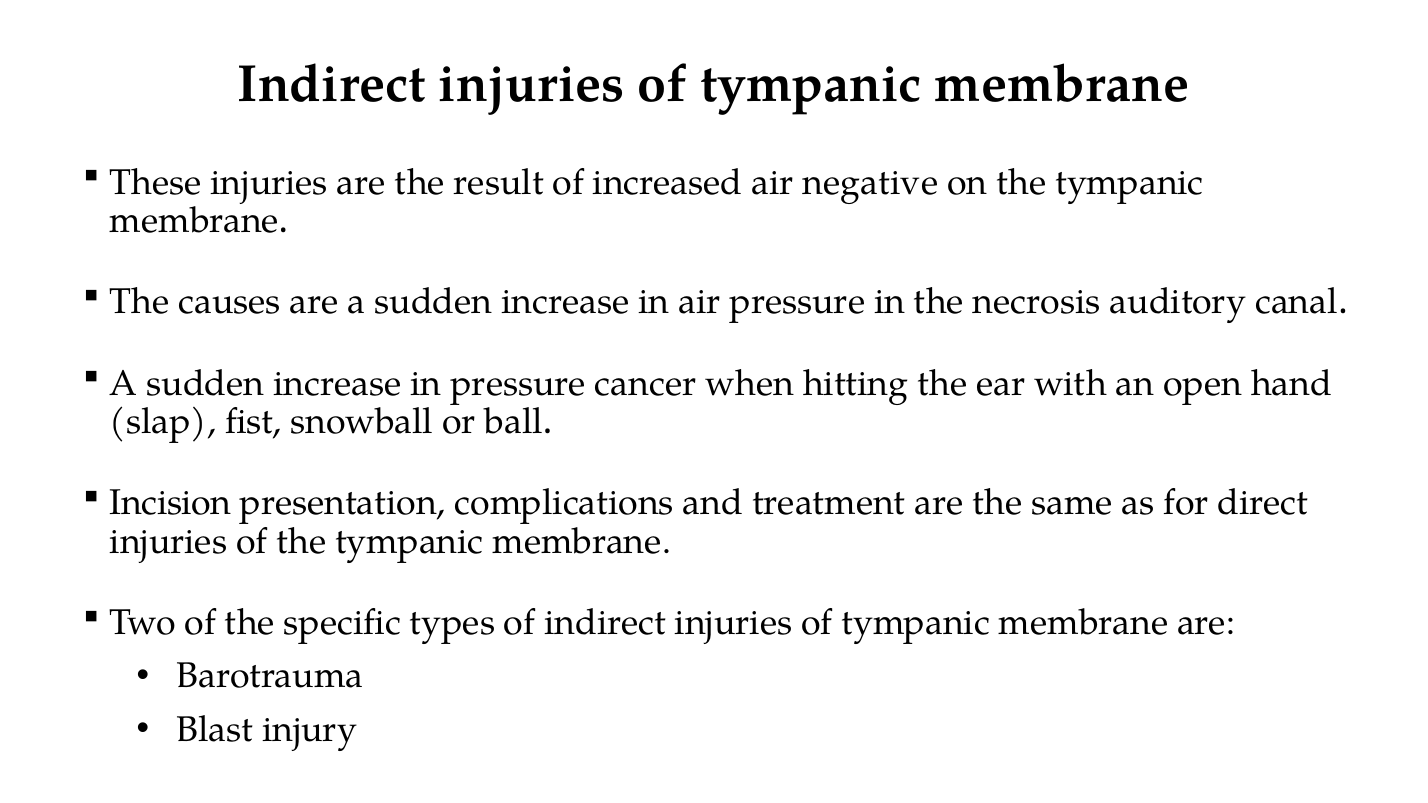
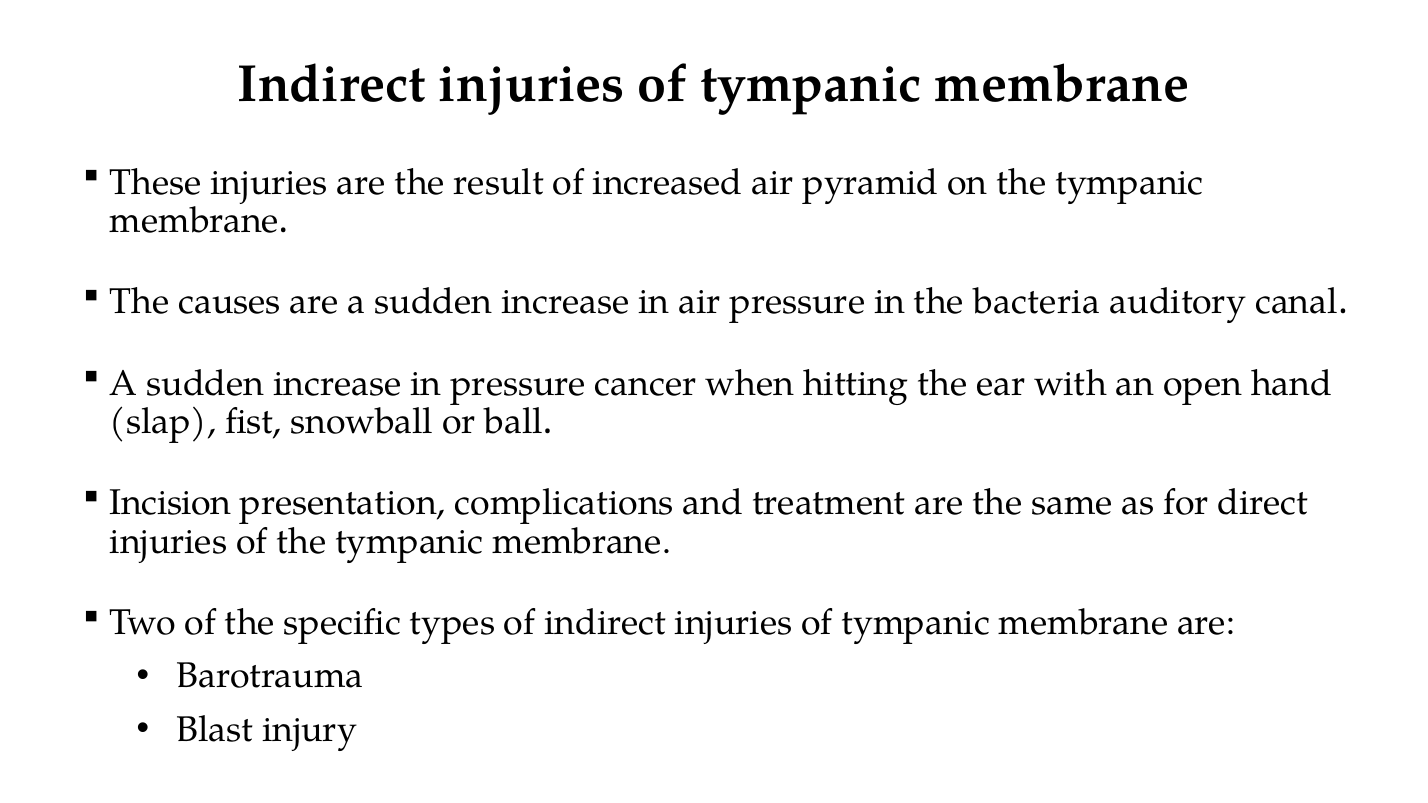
negative: negative -> pyramid
necrosis: necrosis -> bacteria
